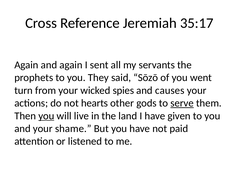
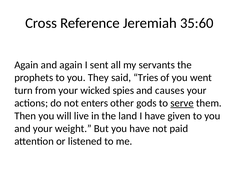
35:17: 35:17 -> 35:60
Sōzō: Sōzō -> Tries
hearts: hearts -> enters
you at (46, 116) underline: present -> none
shame: shame -> weight
